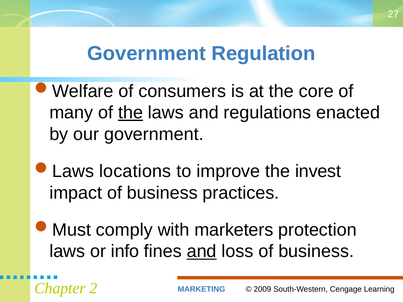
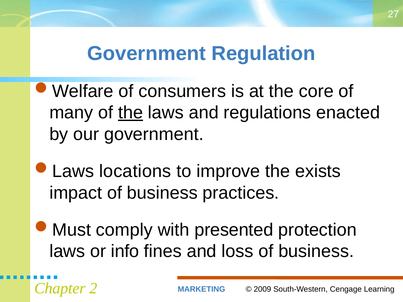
invest: invest -> exists
marketers: marketers -> presented
and at (202, 252) underline: present -> none
